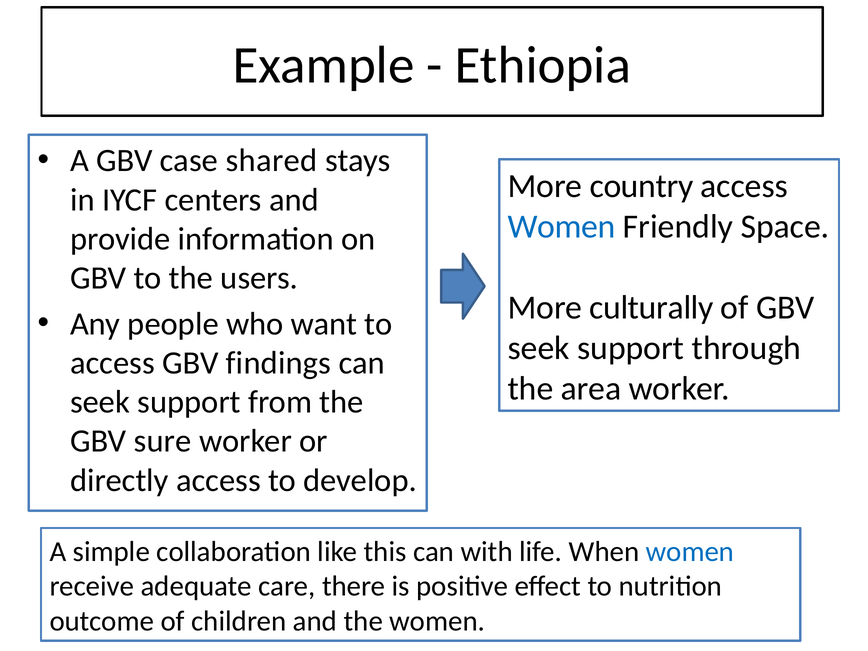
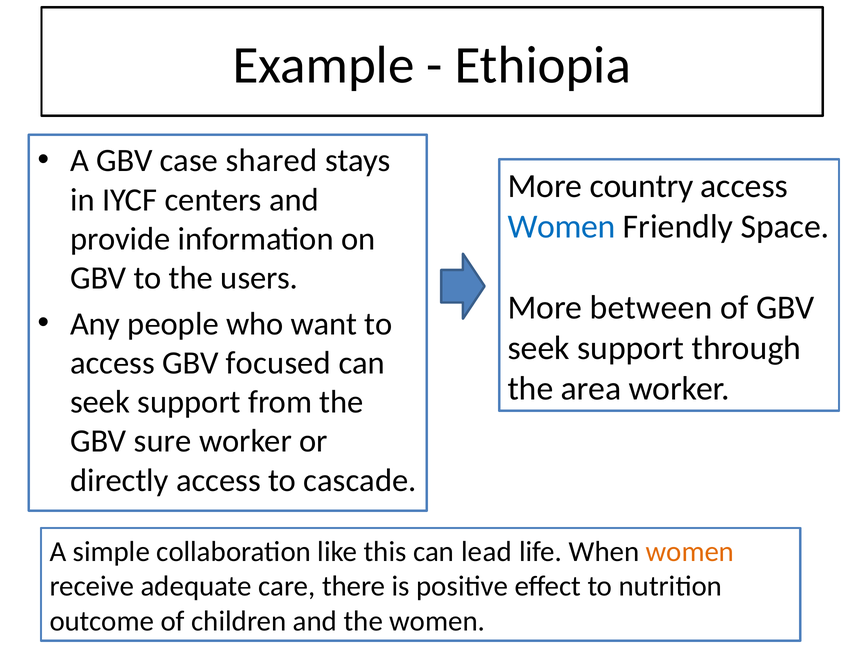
culturally: culturally -> between
findings: findings -> focused
develop: develop -> cascade
with: with -> lead
women at (690, 552) colour: blue -> orange
